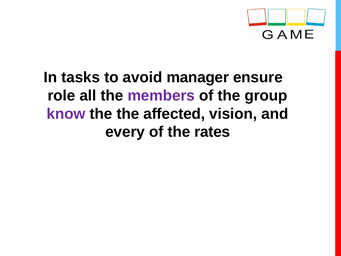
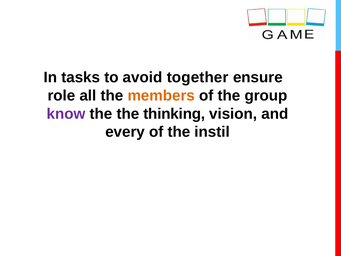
manager: manager -> together
members colour: purple -> orange
affected: affected -> thinking
rates: rates -> instil
